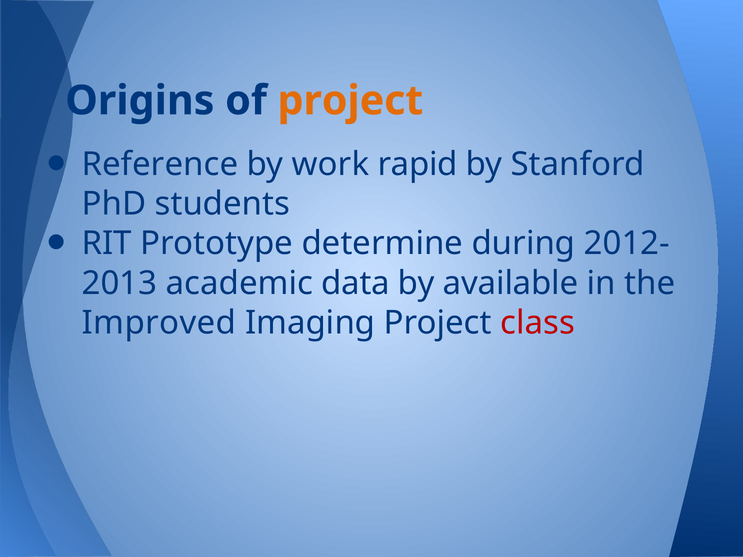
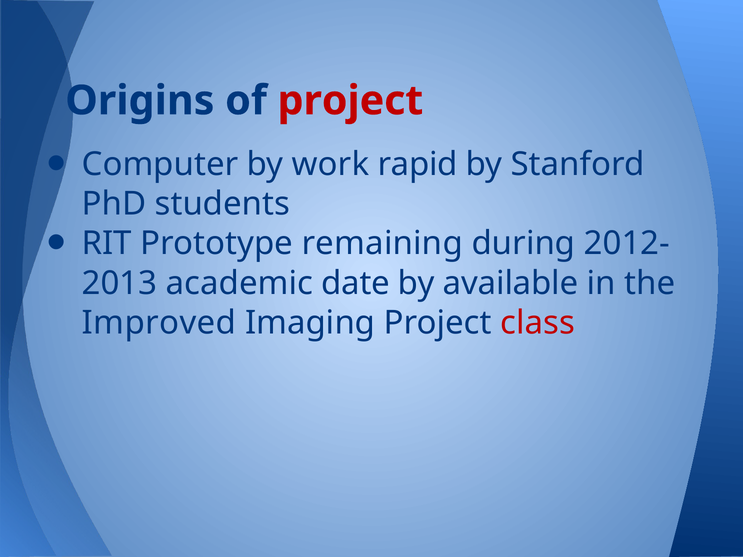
project at (350, 101) colour: orange -> red
Reference: Reference -> Computer
determine: determine -> remaining
data: data -> date
